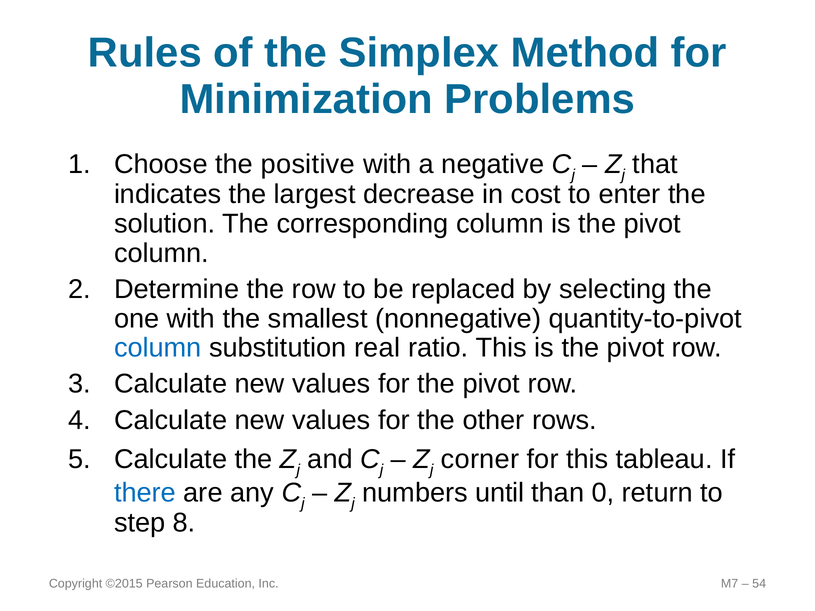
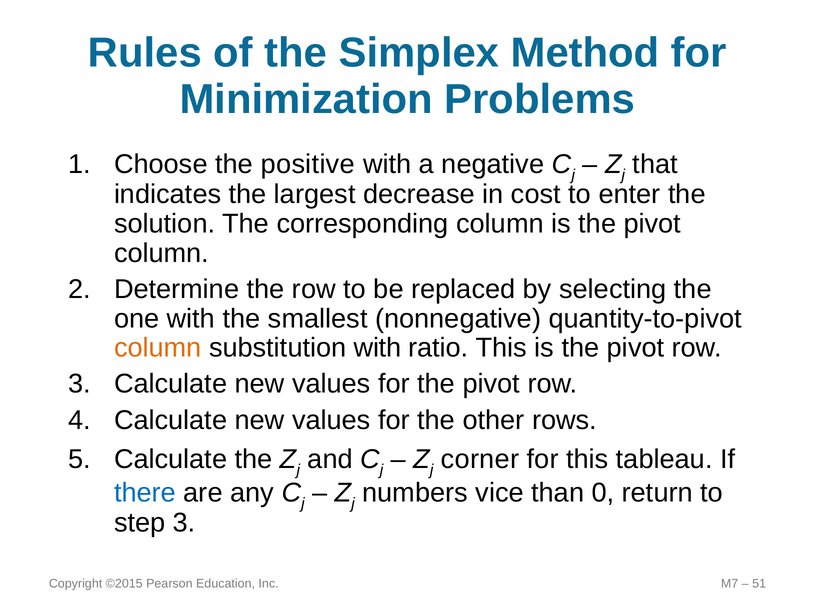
column at (158, 348) colour: blue -> orange
substitution real: real -> with
until: until -> vice
step 8: 8 -> 3
54: 54 -> 51
